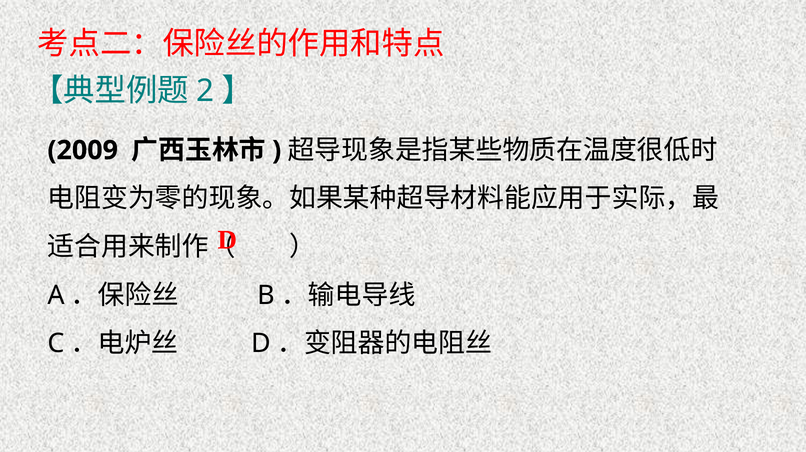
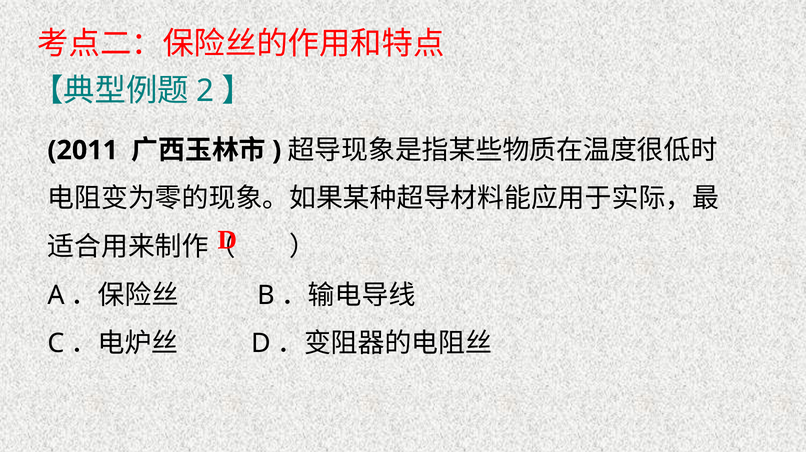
2009: 2009 -> 2011
